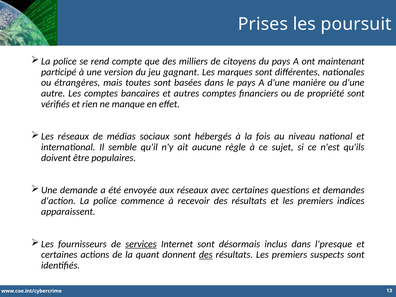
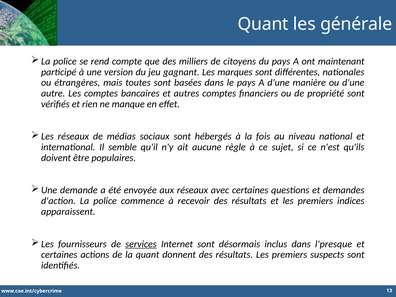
Prises at (263, 24): Prises -> Quant
poursuit: poursuit -> générale
des at (206, 255) underline: present -> none
